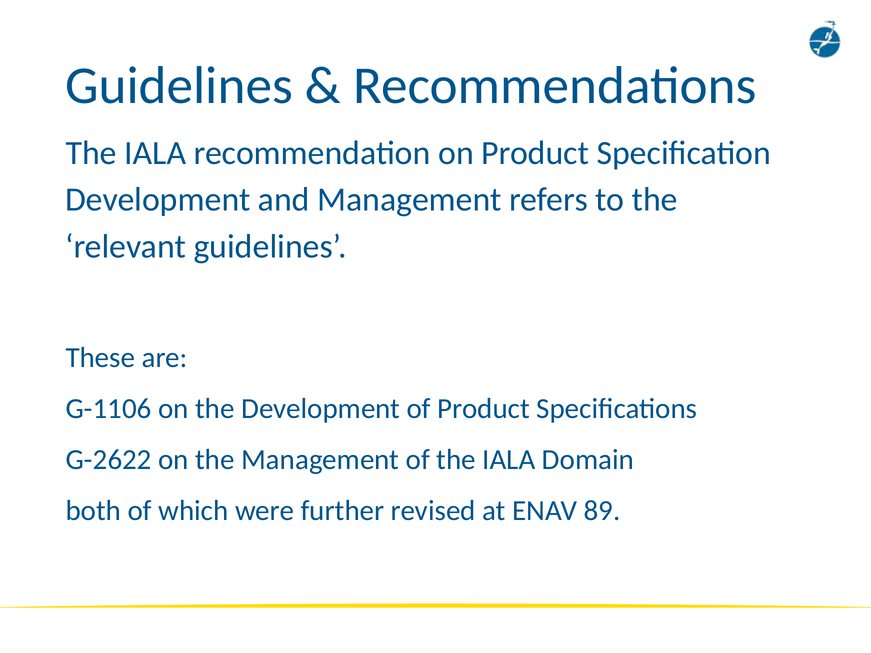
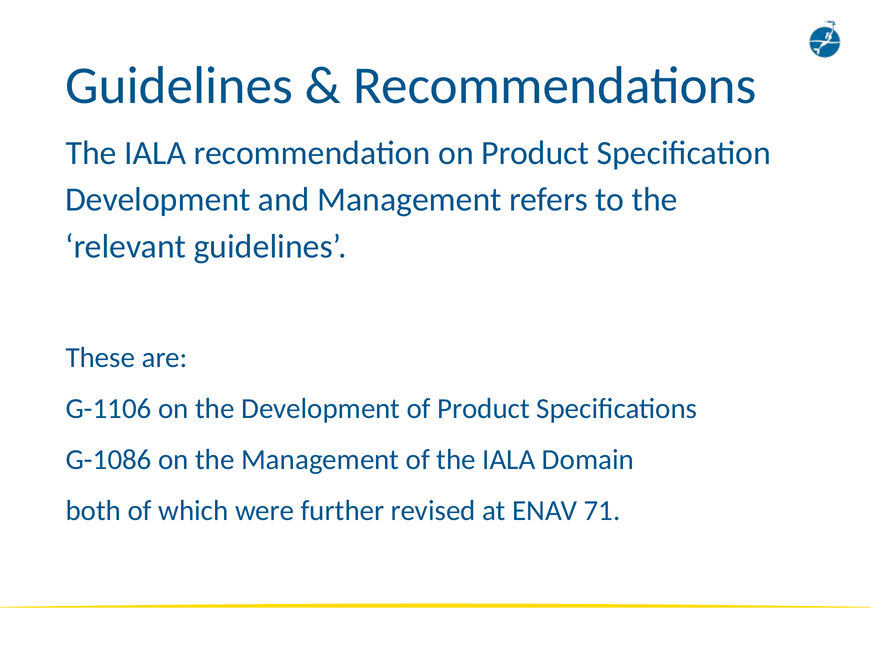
G-2622: G-2622 -> G-1086
89: 89 -> 71
